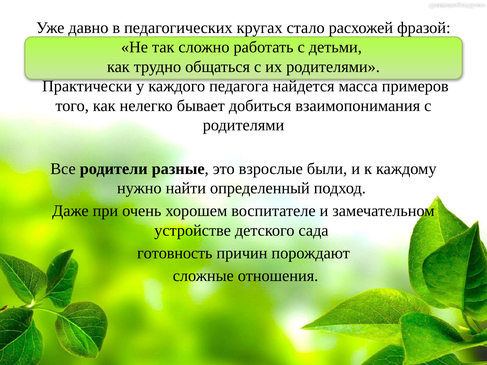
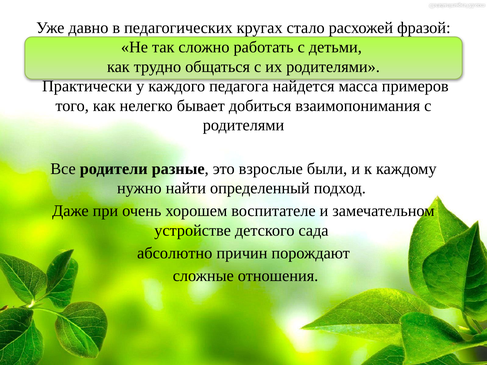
готовность: готовность -> абсолютно
